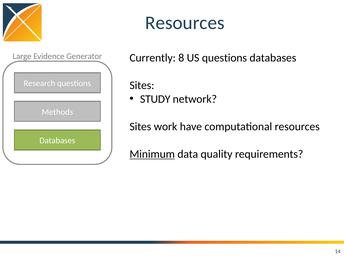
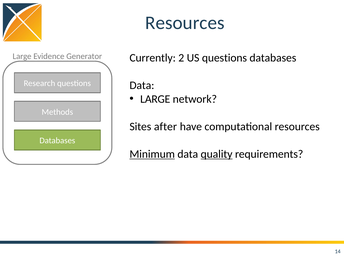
8: 8 -> 2
Sites at (142, 85): Sites -> Data
STUDY at (155, 99): STUDY -> LARGE
work: work -> after
quality underline: none -> present
